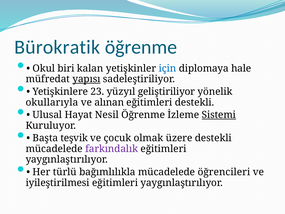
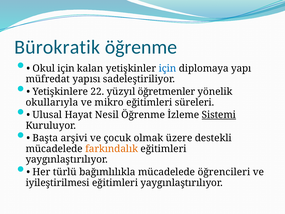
Okul biri: biri -> için
hale: hale -> yapı
yapısı underline: present -> none
23: 23 -> 22
geliştiriliyor: geliştiriliyor -> öğretmenler
alınan: alınan -> mikro
eğitimleri destekli: destekli -> süreleri
teşvik: teşvik -> arşivi
farkındalık colour: purple -> orange
